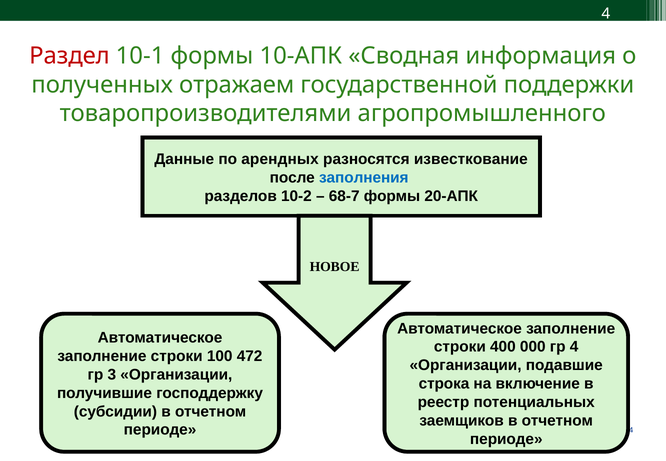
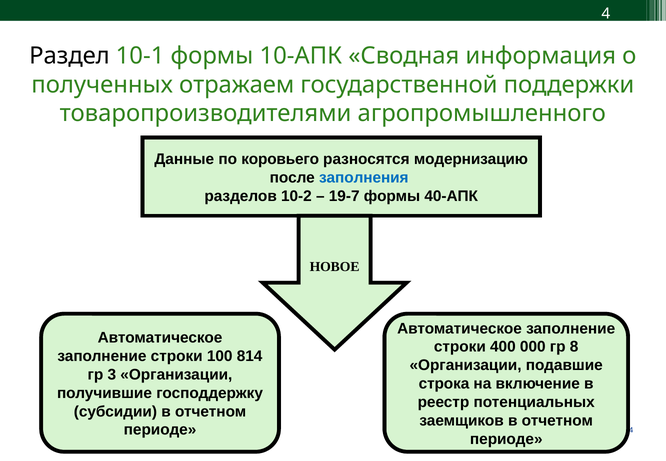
Раздел colour: red -> black
арендных: арендных -> коровьего
известкование: известкование -> модернизацию
68-7: 68-7 -> 19-7
20-АПК: 20-АПК -> 40-АПК
гр 4: 4 -> 8
472: 472 -> 814
